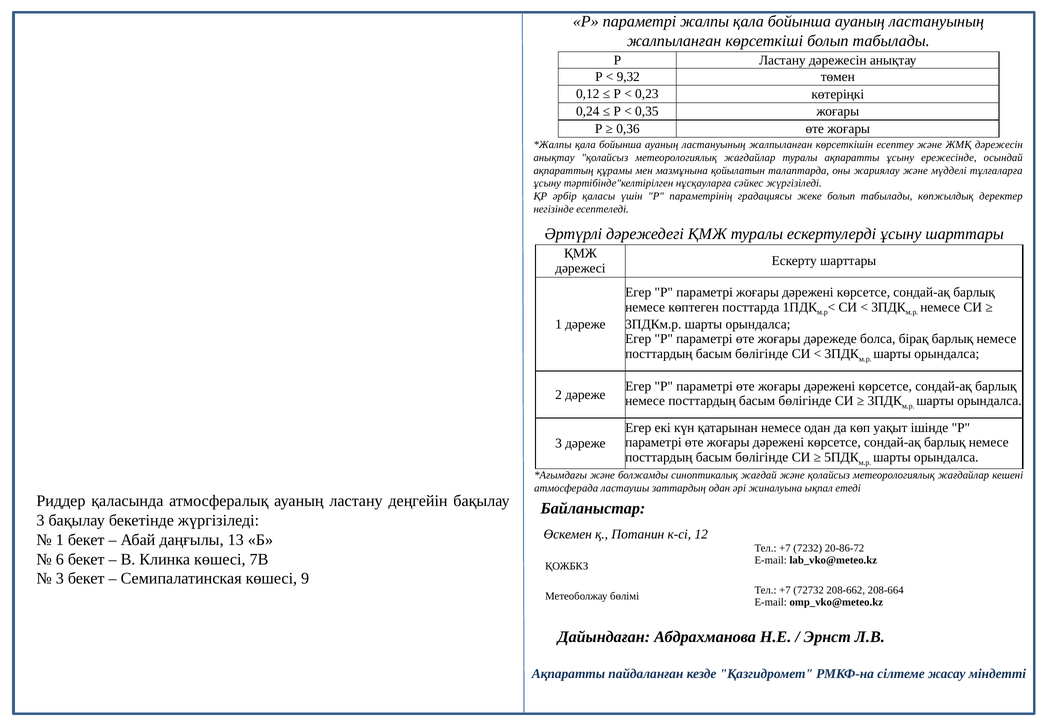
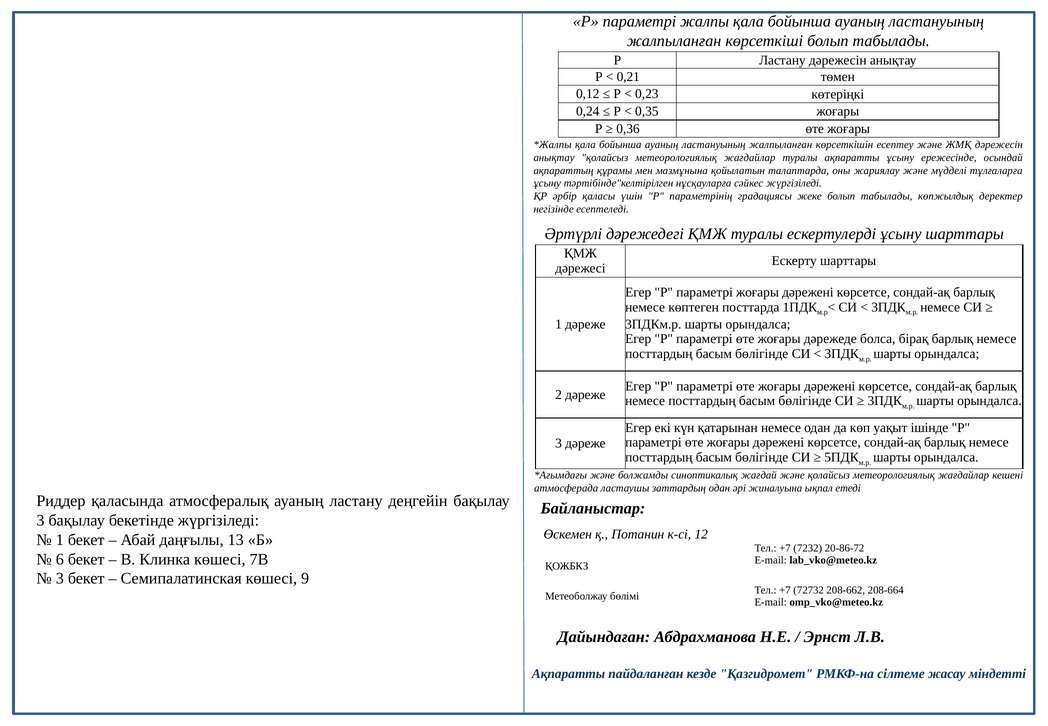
9,32: 9,32 -> 0,21
